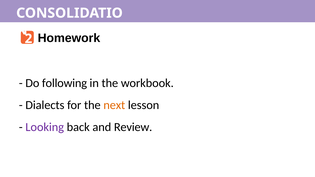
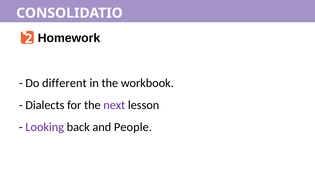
following: following -> different
next colour: orange -> purple
Review: Review -> People
